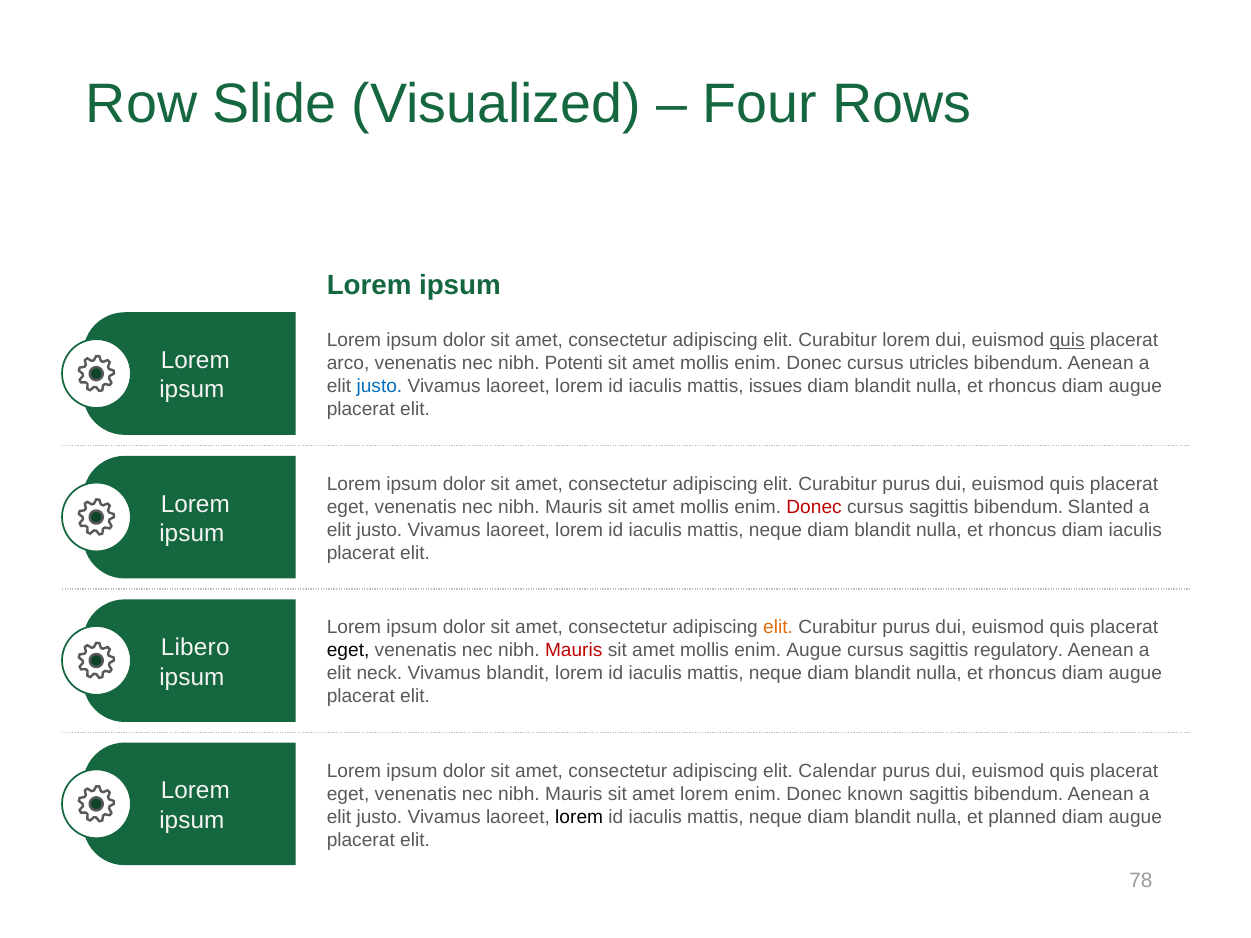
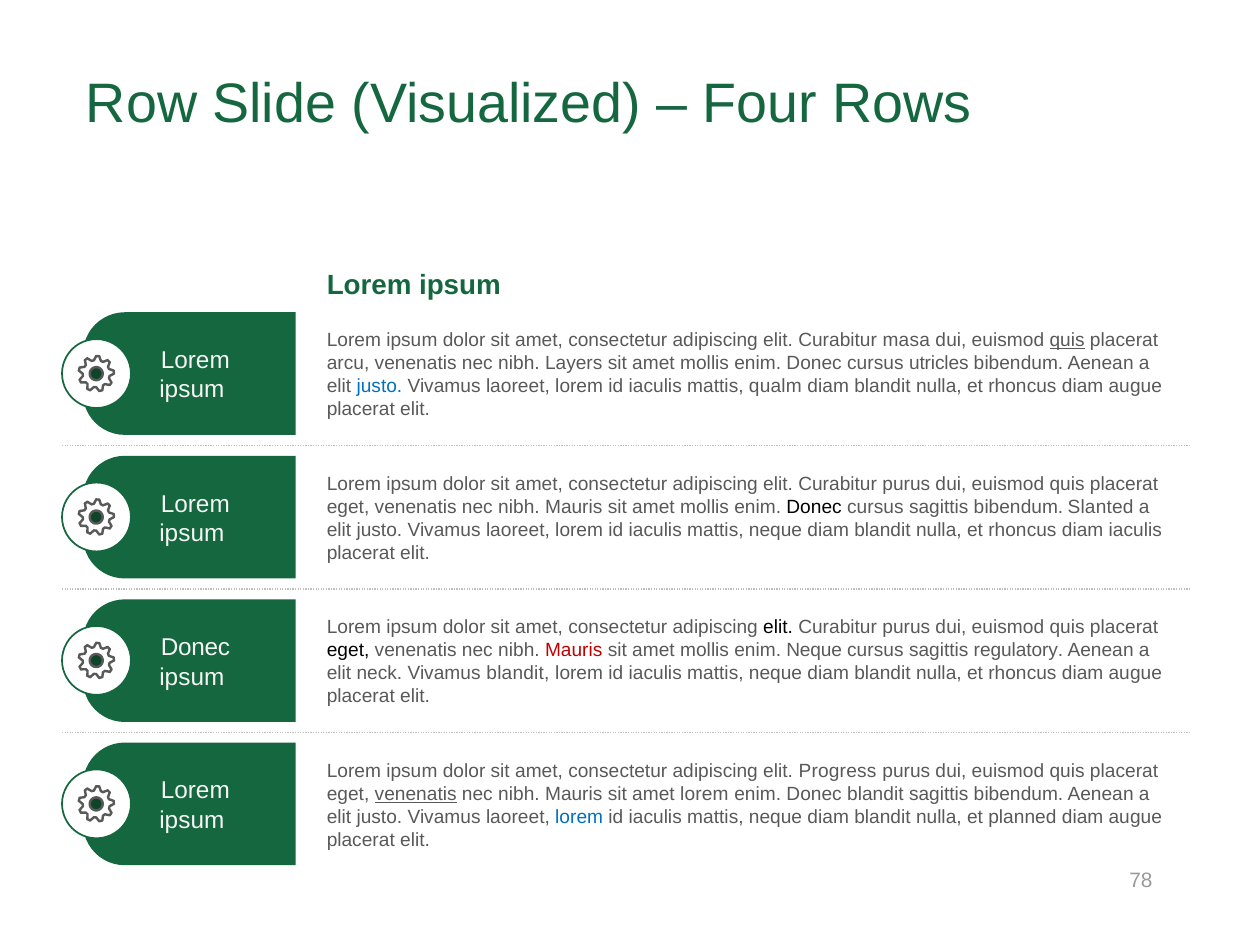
Curabitur lorem: lorem -> masa
arco: arco -> arcu
Potenti: Potenti -> Layers
issues: issues -> qualm
Donec at (814, 507) colour: red -> black
elit at (778, 628) colour: orange -> black
Libero at (195, 648): Libero -> Donec
enim Augue: Augue -> Neque
Calendar: Calendar -> Progress
venenatis at (416, 794) underline: none -> present
Donec known: known -> blandit
lorem at (579, 817) colour: black -> blue
